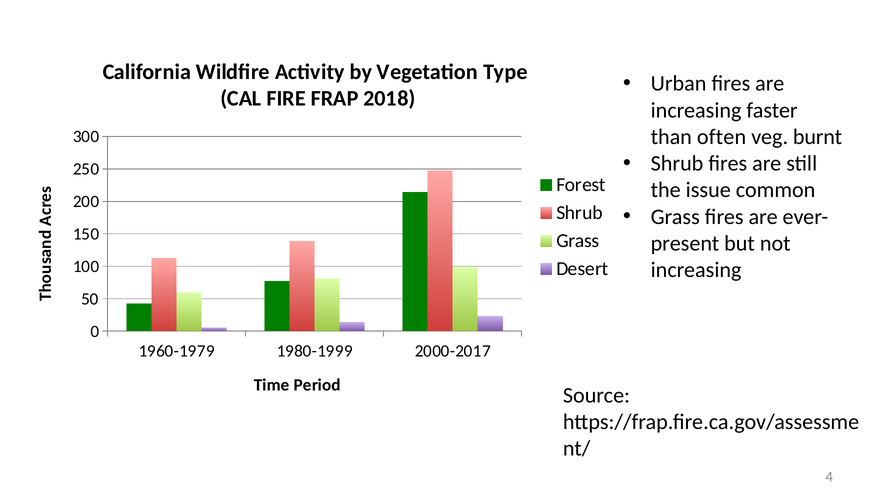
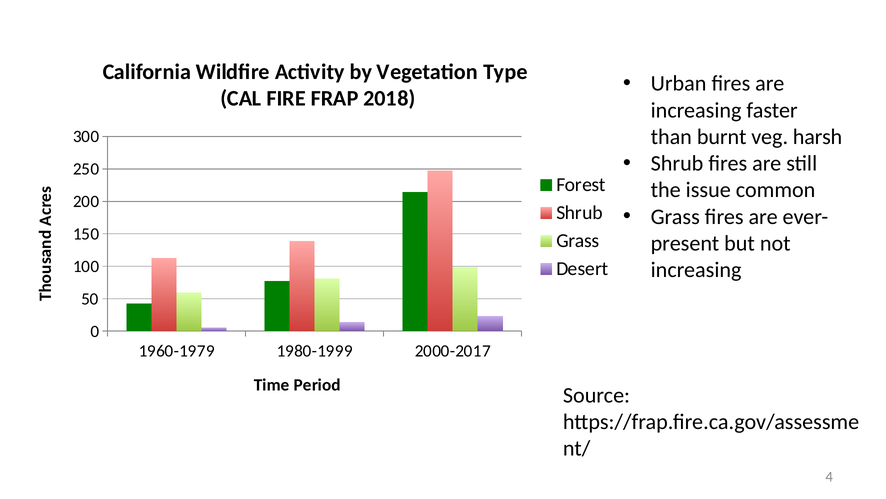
often: often -> burnt
burnt: burnt -> harsh
